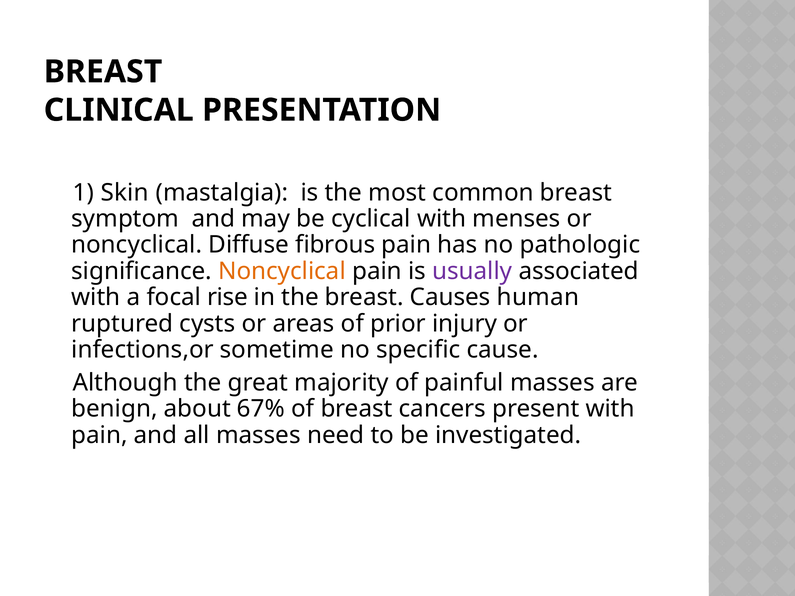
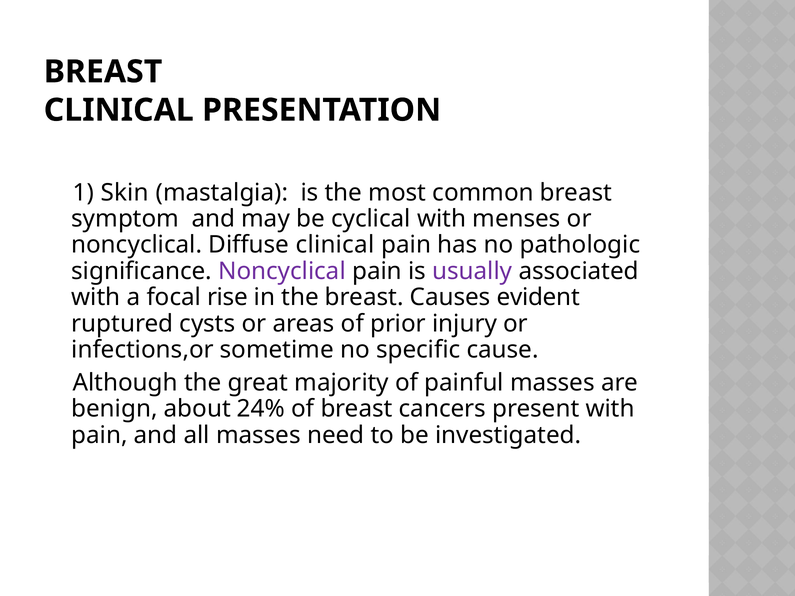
Diffuse fibrous: fibrous -> clinical
Noncyclical at (282, 271) colour: orange -> purple
human: human -> evident
67%: 67% -> 24%
